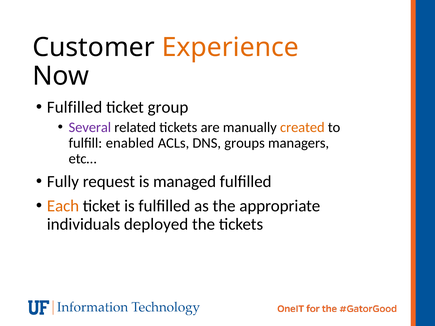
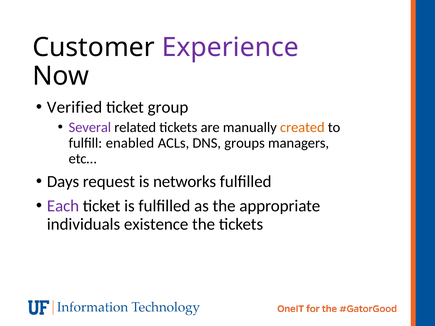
Experience colour: orange -> purple
Fulfilled at (75, 107): Fulfilled -> Verified
Fully: Fully -> Days
managed: managed -> networks
Each colour: orange -> purple
deployed: deployed -> existence
